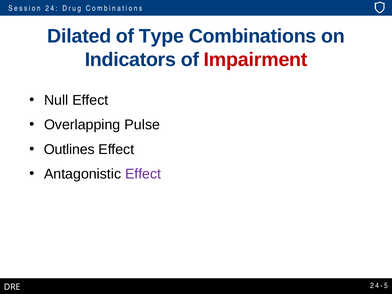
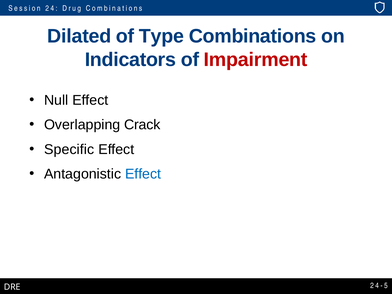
Pulse: Pulse -> Crack
Outlines: Outlines -> Specific
Effect at (143, 174) colour: purple -> blue
